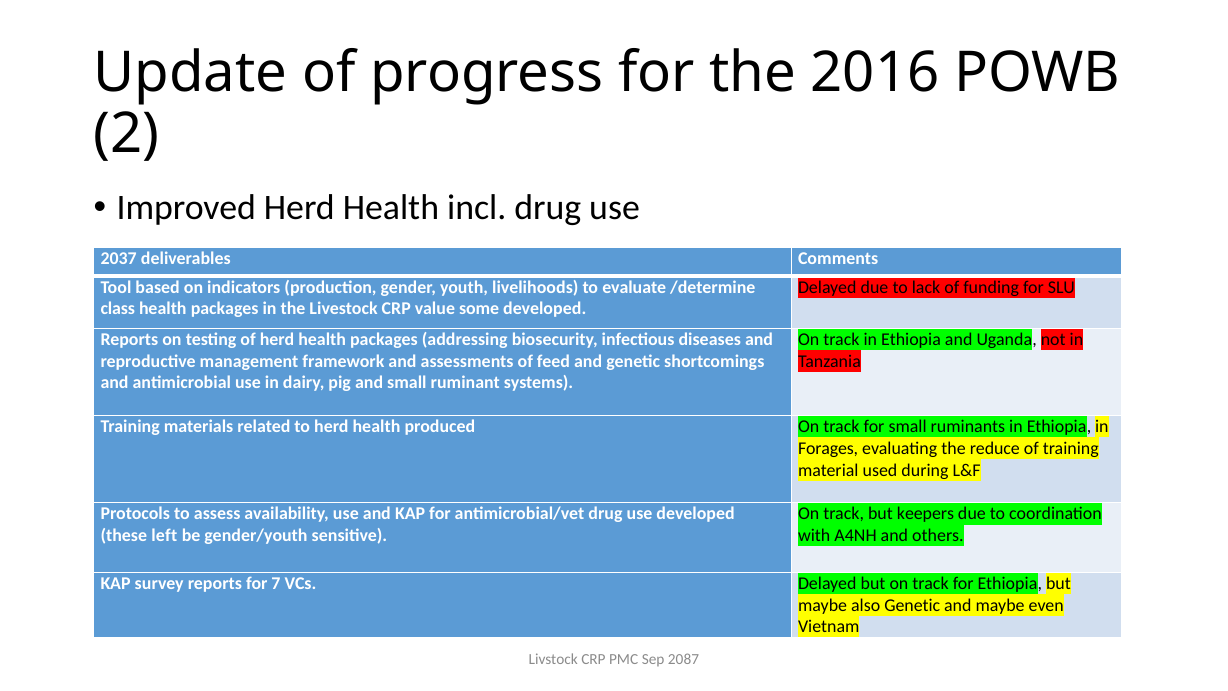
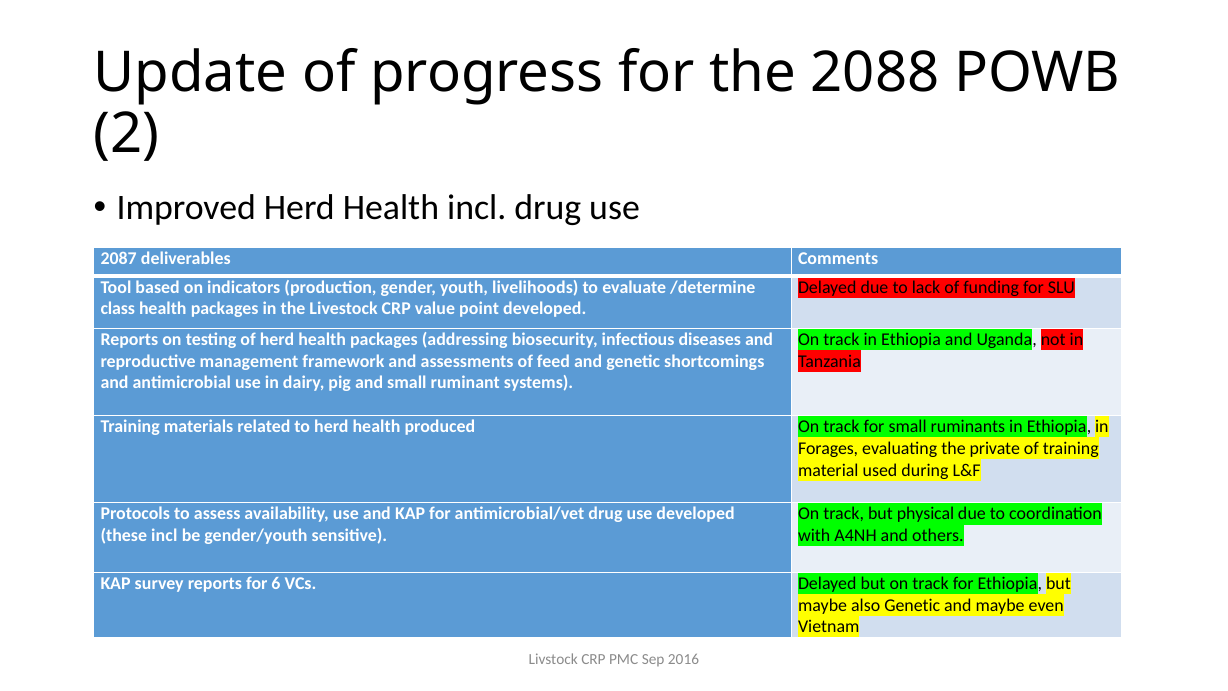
2016: 2016 -> 2088
2037: 2037 -> 2087
some: some -> point
reduce: reduce -> private
keepers: keepers -> physical
these left: left -> incl
7: 7 -> 6
2087: 2087 -> 2016
